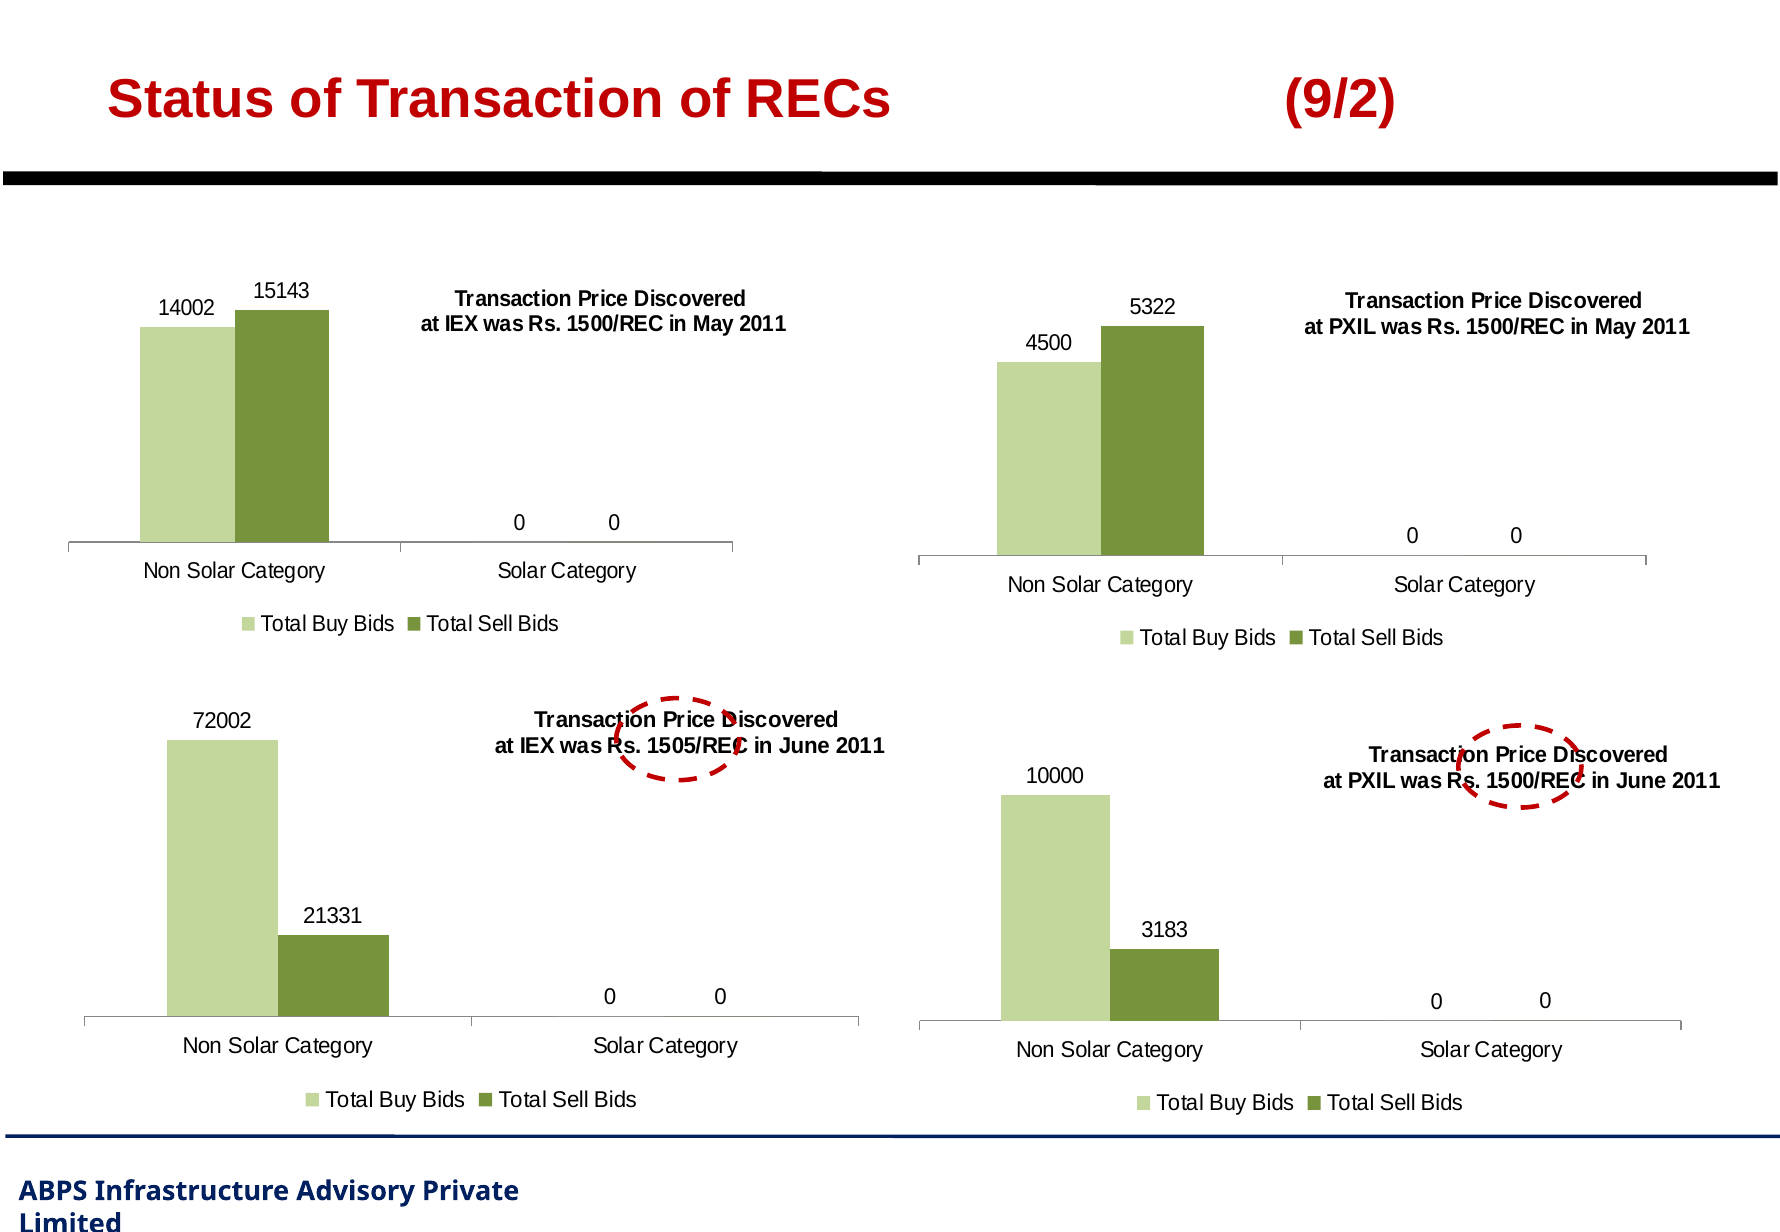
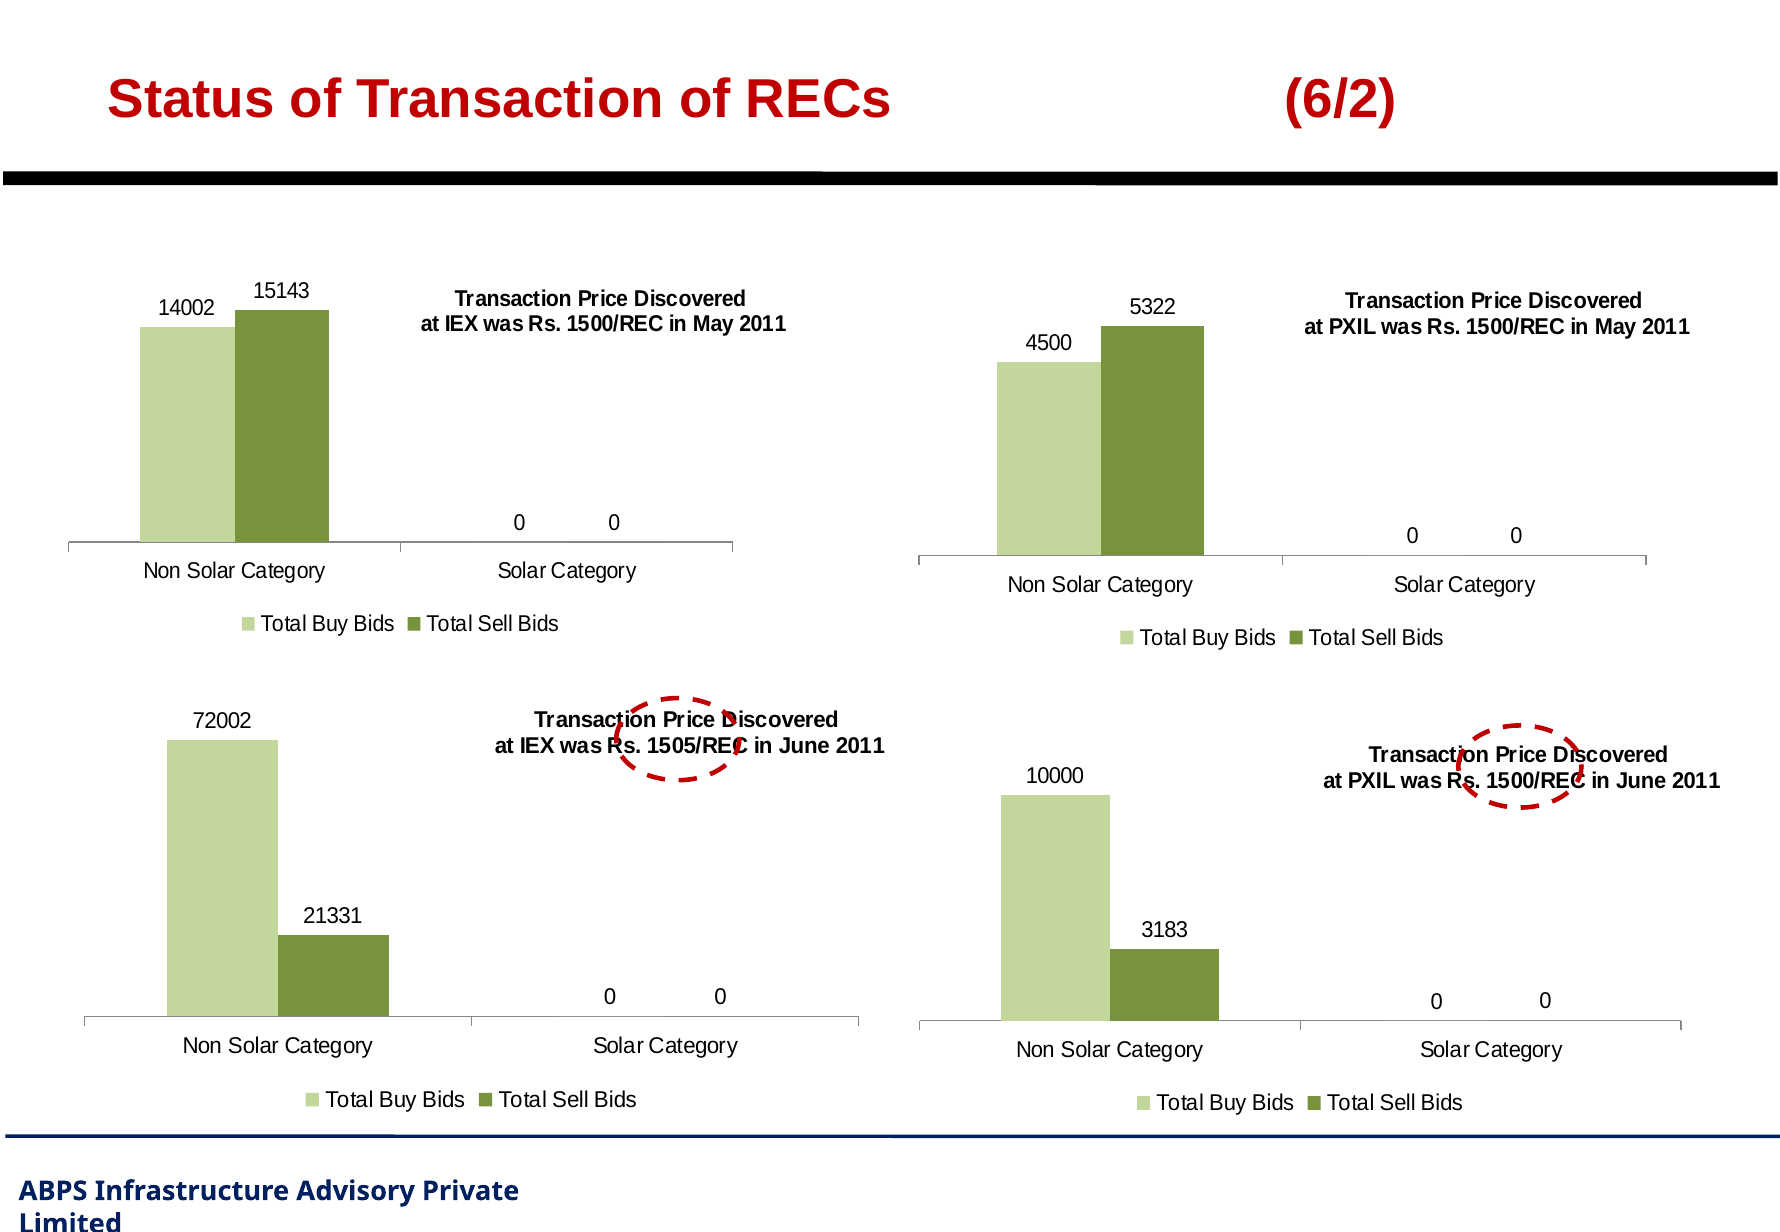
9/2: 9/2 -> 6/2
